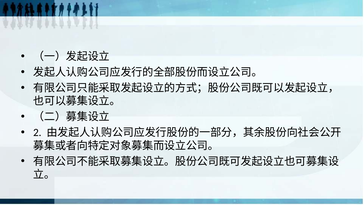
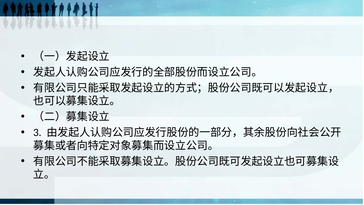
2: 2 -> 3
